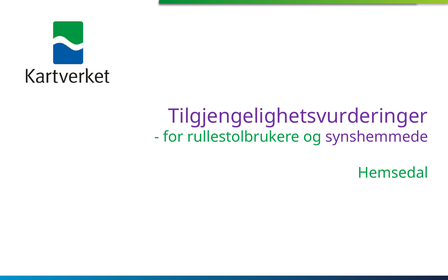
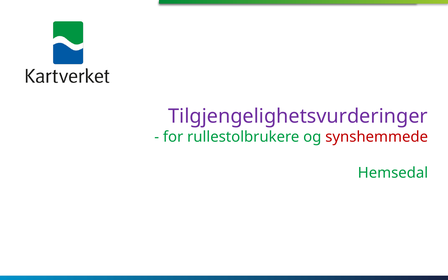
synshemmede colour: purple -> red
